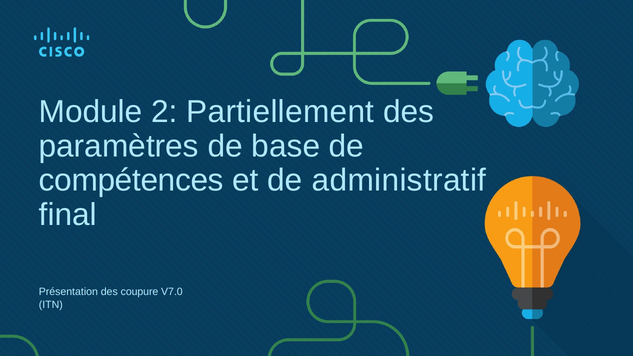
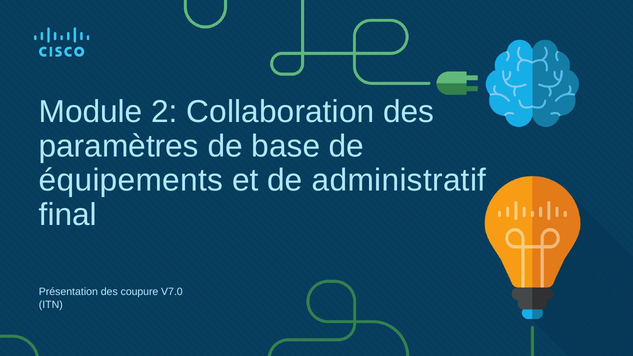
Partiellement: Partiellement -> Collaboration
compétences: compétences -> équipements
